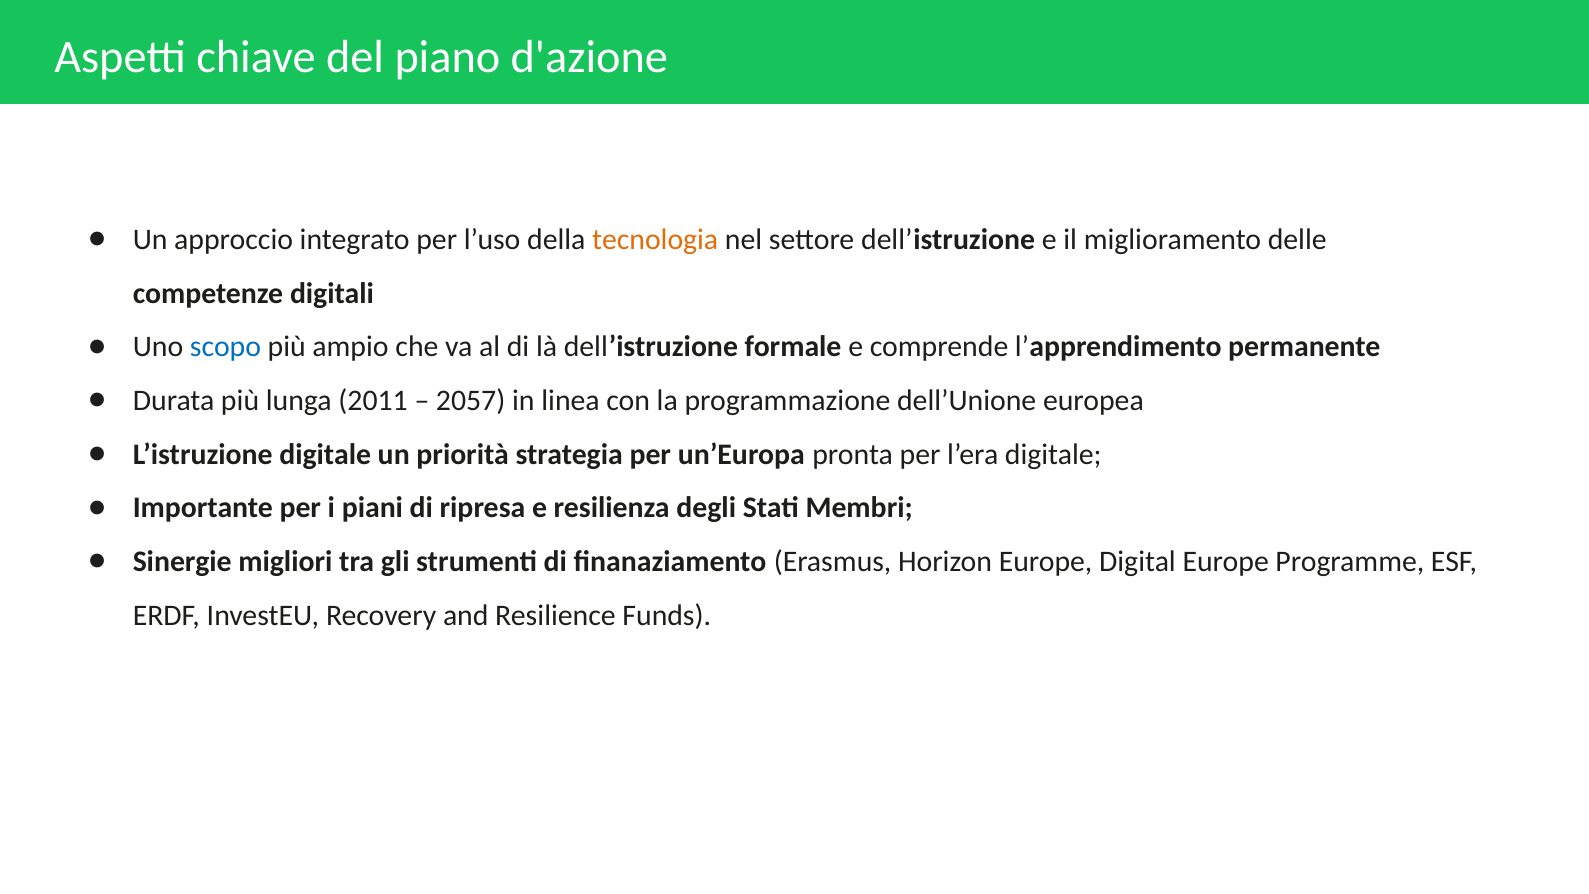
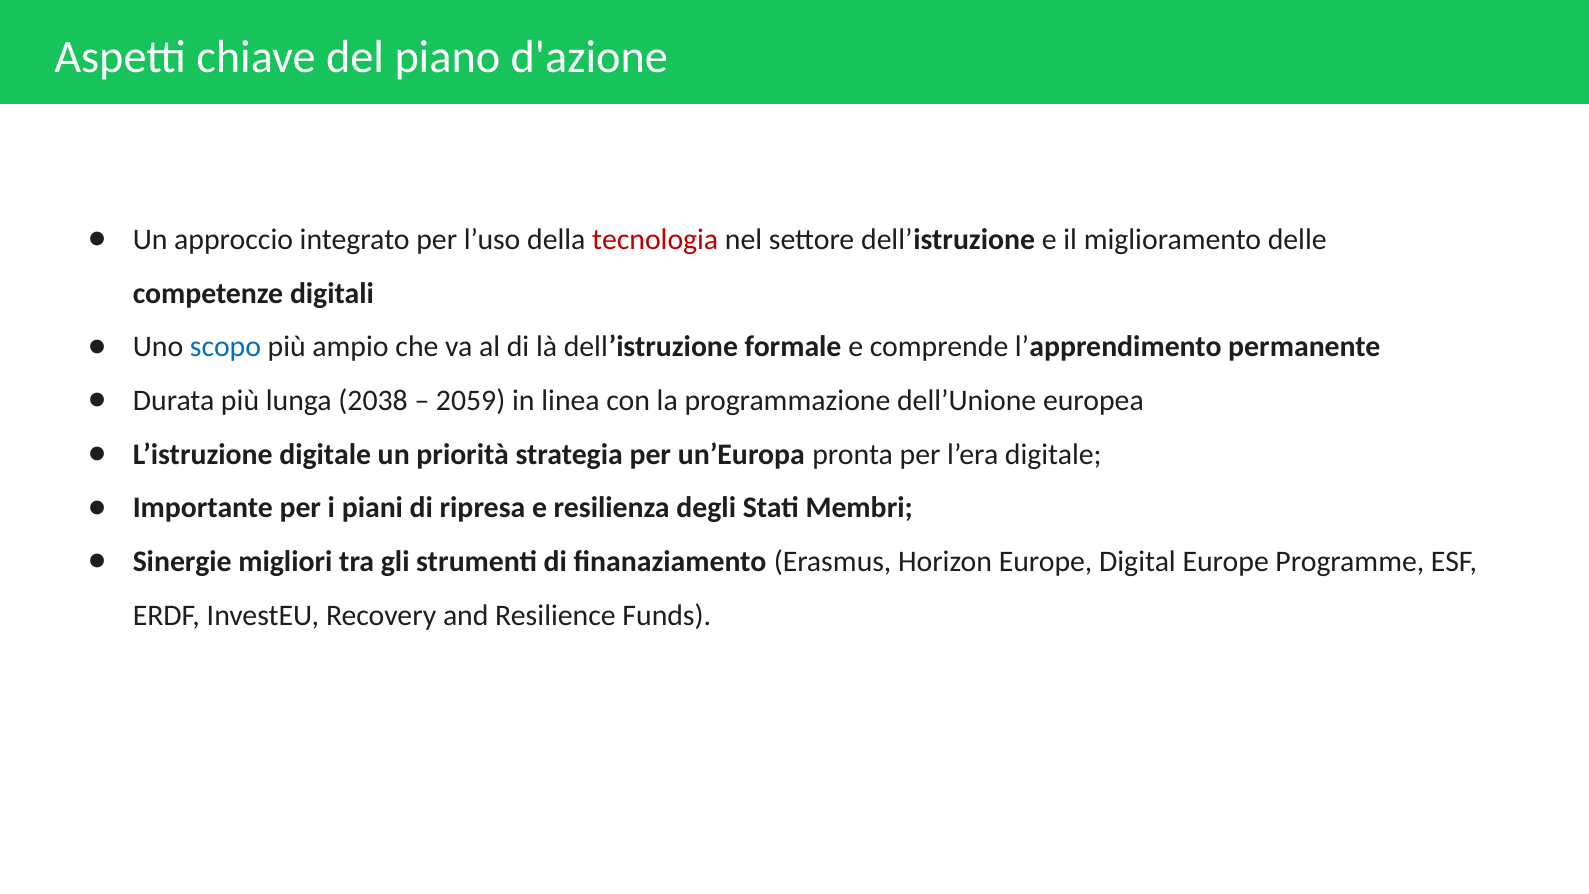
tecnologia colour: orange -> red
2011: 2011 -> 2038
2057: 2057 -> 2059
